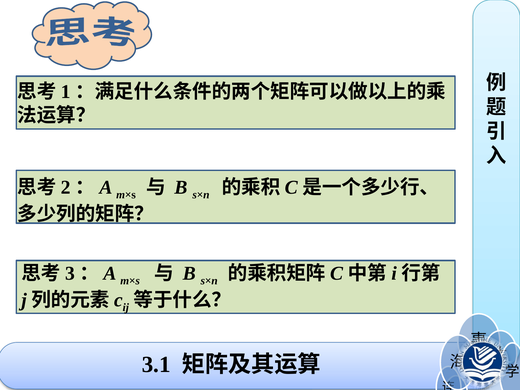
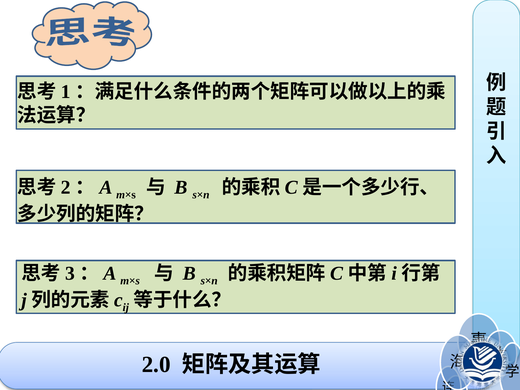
3.1: 3.1 -> 2.0
